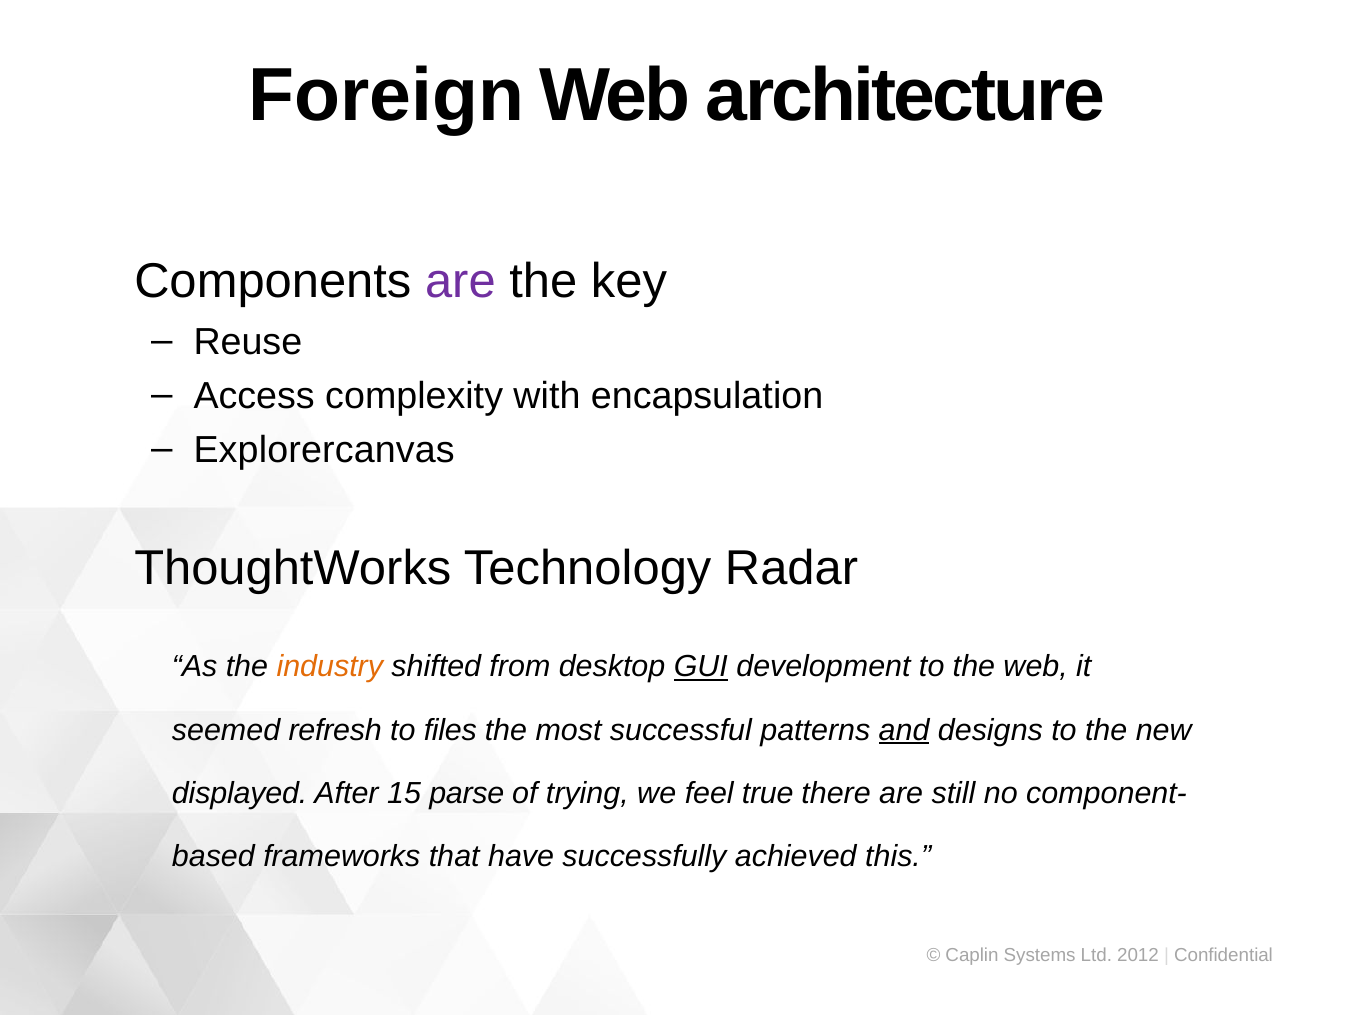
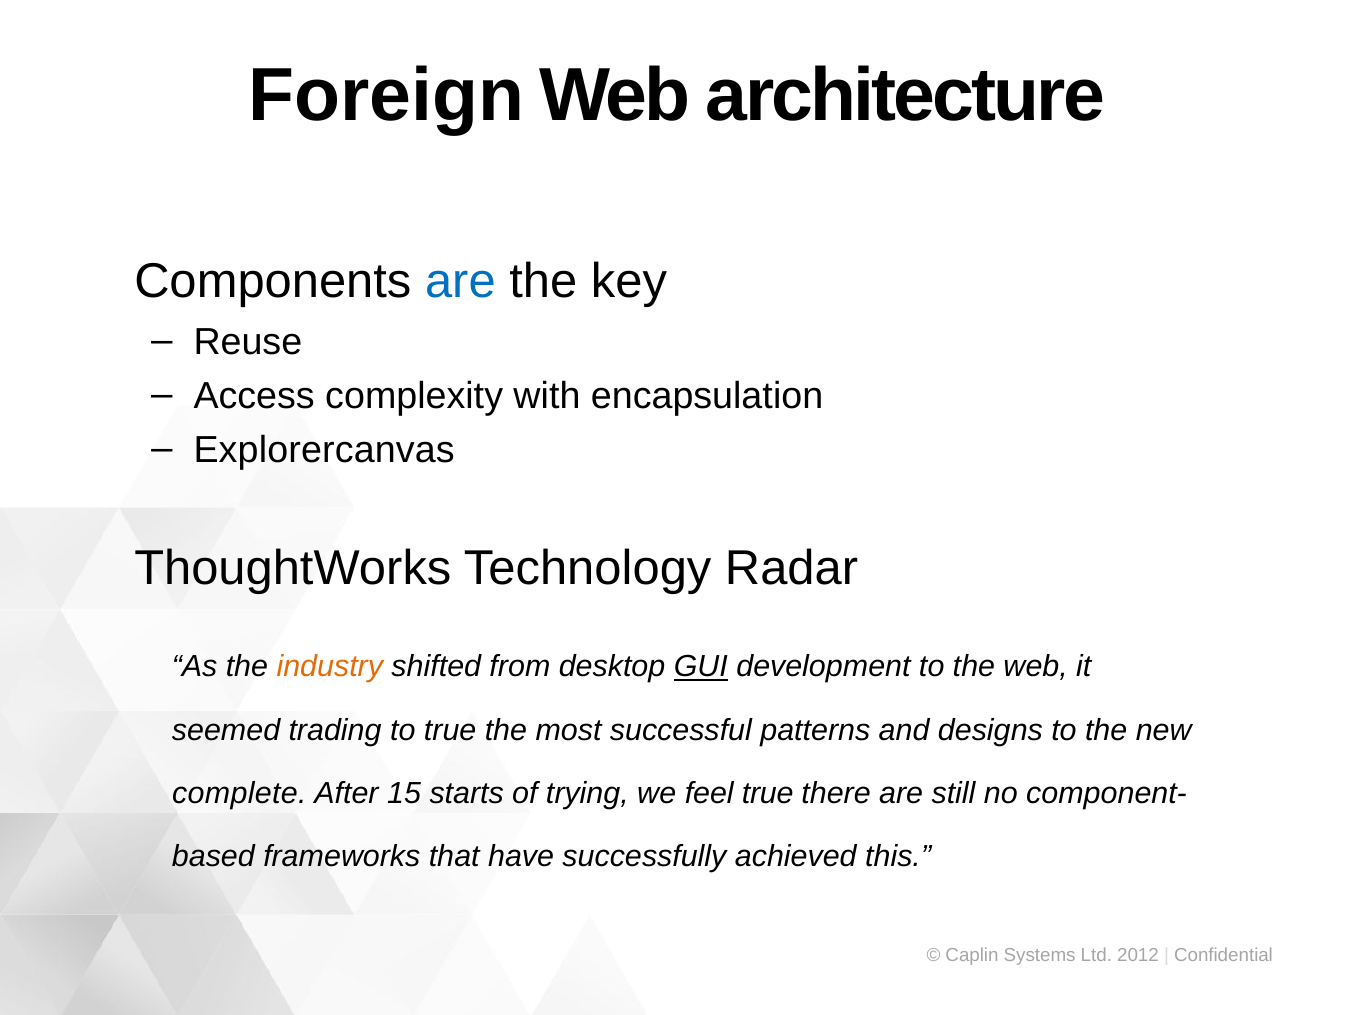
are at (460, 282) colour: purple -> blue
refresh: refresh -> trading
to files: files -> true
and underline: present -> none
displayed: displayed -> complete
parse: parse -> starts
